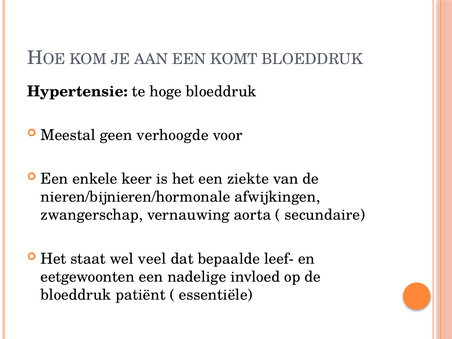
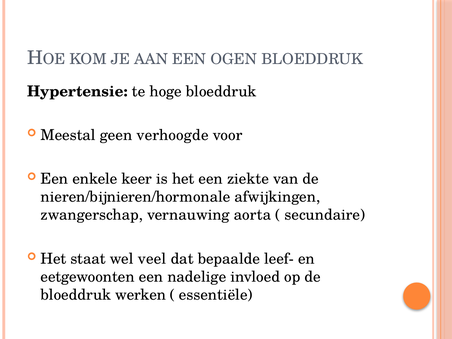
KOMT: KOMT -> OGEN
patiënt: patiënt -> werken
